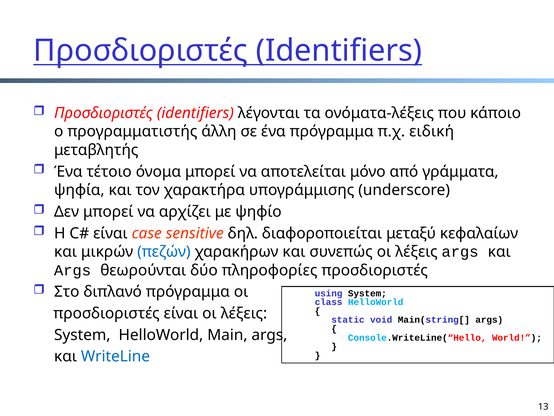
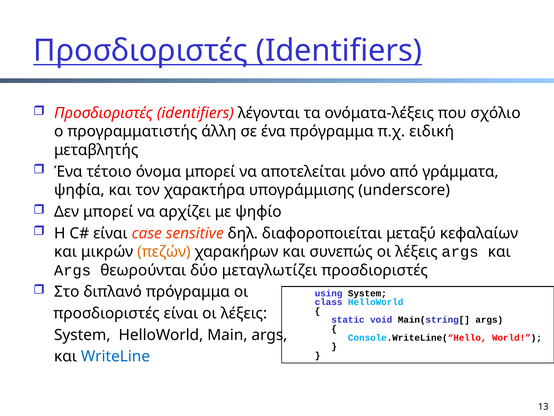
κάποιο: κάποιο -> σχόλιο
πεζών colour: blue -> orange
πληροφορίες: πληροφορίες -> μεταγλωτίζει
